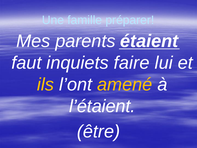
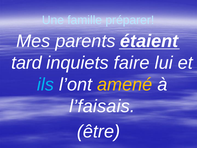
faut: faut -> tard
ils colour: yellow -> light blue
l’étaient: l’étaient -> l’faisais
